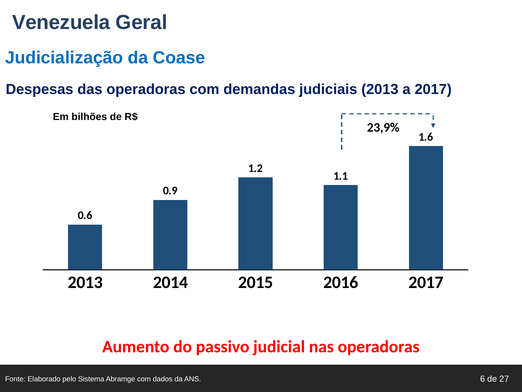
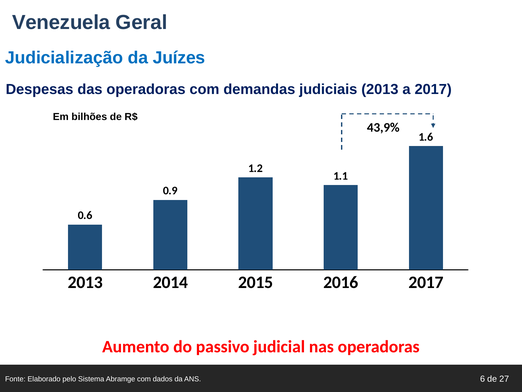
Coase: Coase -> Juízes
23,9%: 23,9% -> 43,9%
